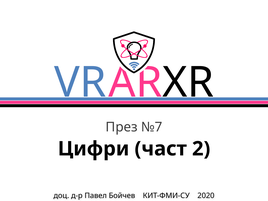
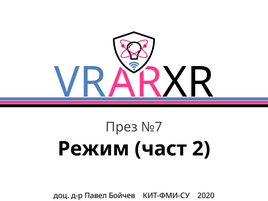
Цифри: Цифри -> Режим
